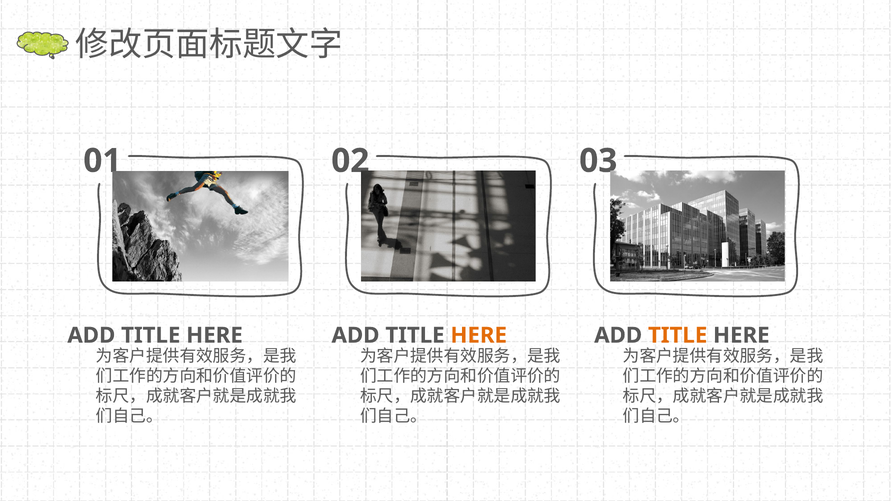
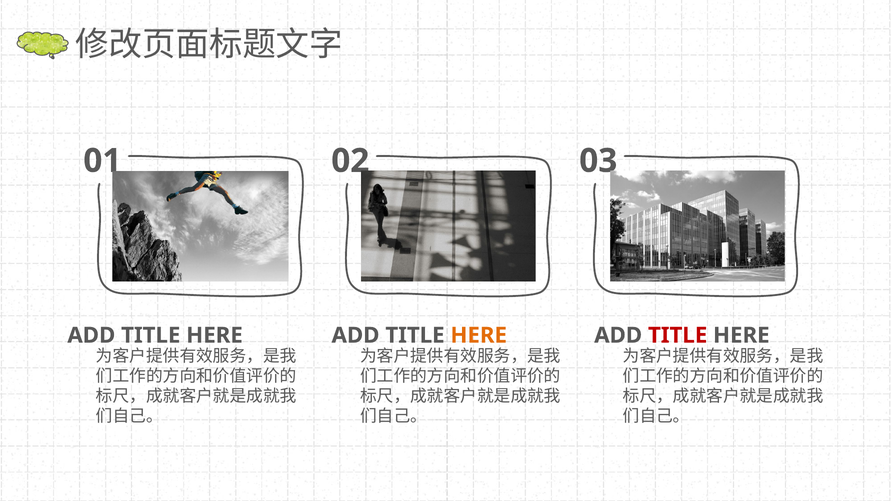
TITLE at (678, 336) colour: orange -> red
